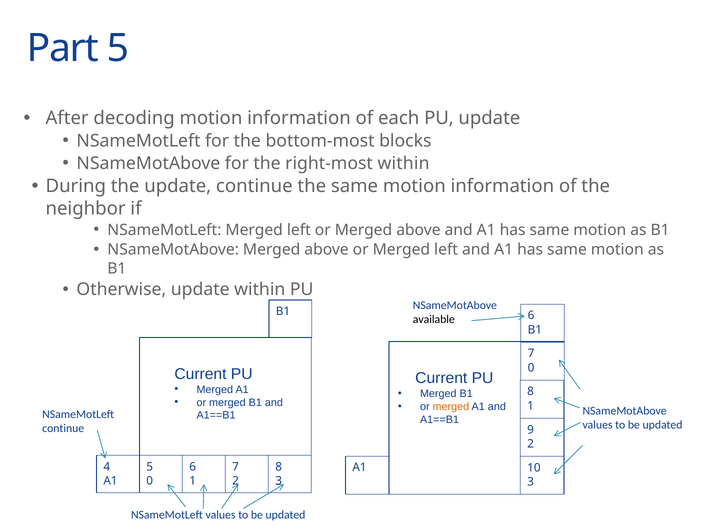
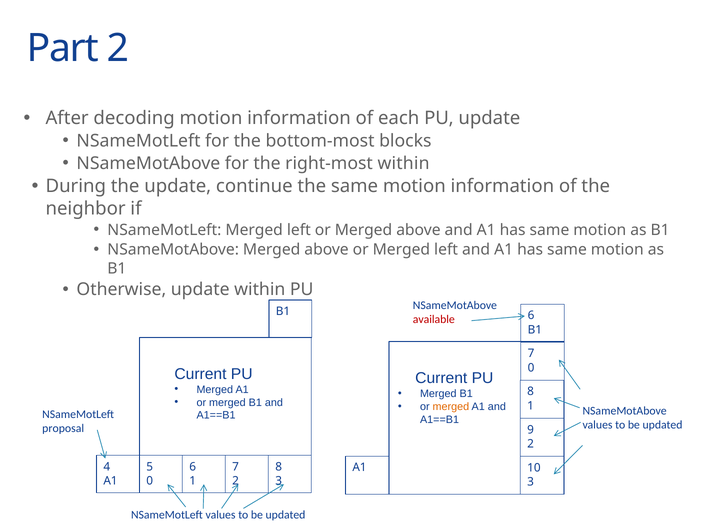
Part 5: 5 -> 2
available colour: black -> red
continue at (63, 429): continue -> proposal
